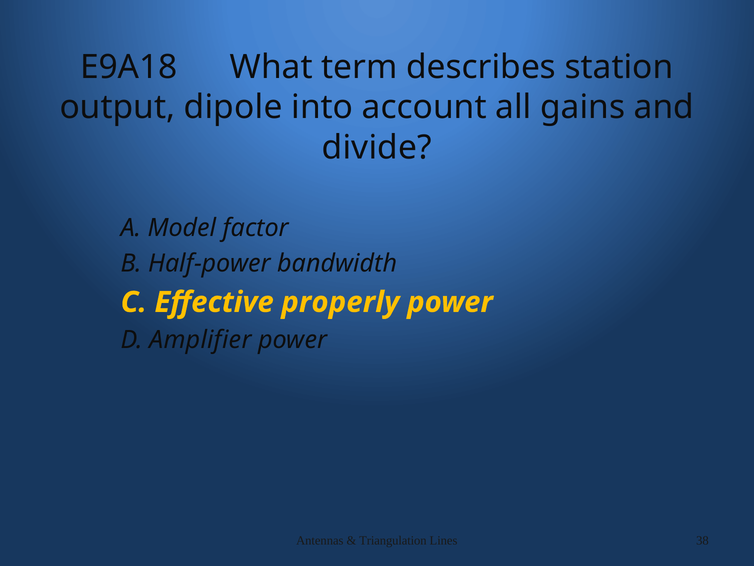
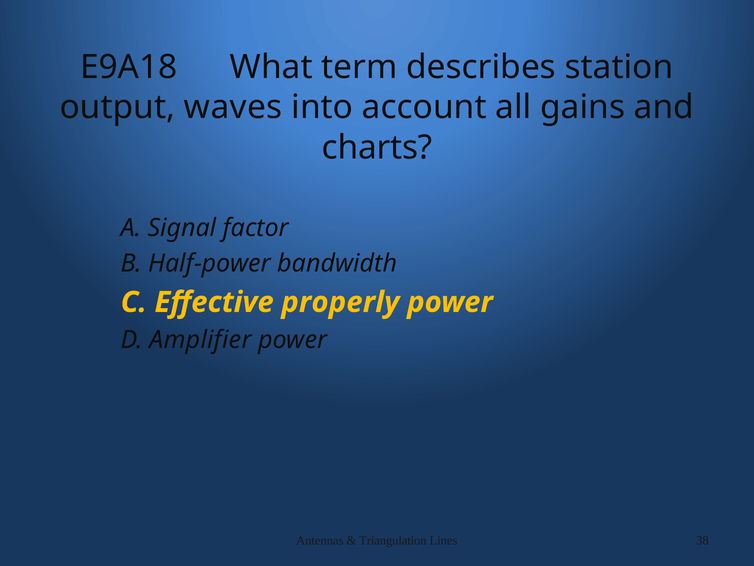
dipole: dipole -> waves
divide: divide -> charts
Model: Model -> Signal
